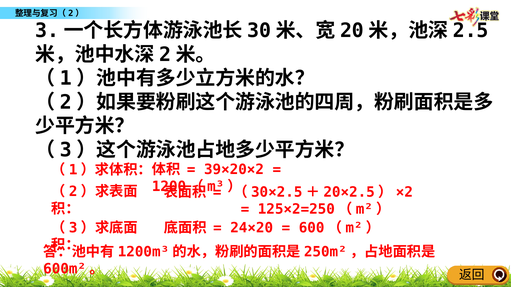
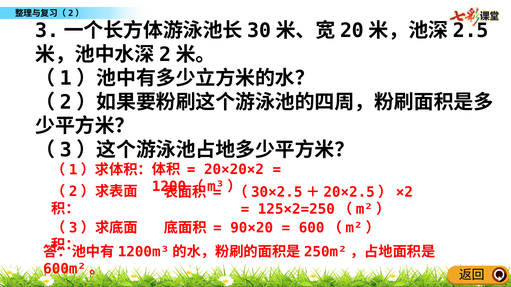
39×20×2: 39×20×2 -> 20×20×2
24×20: 24×20 -> 90×20
